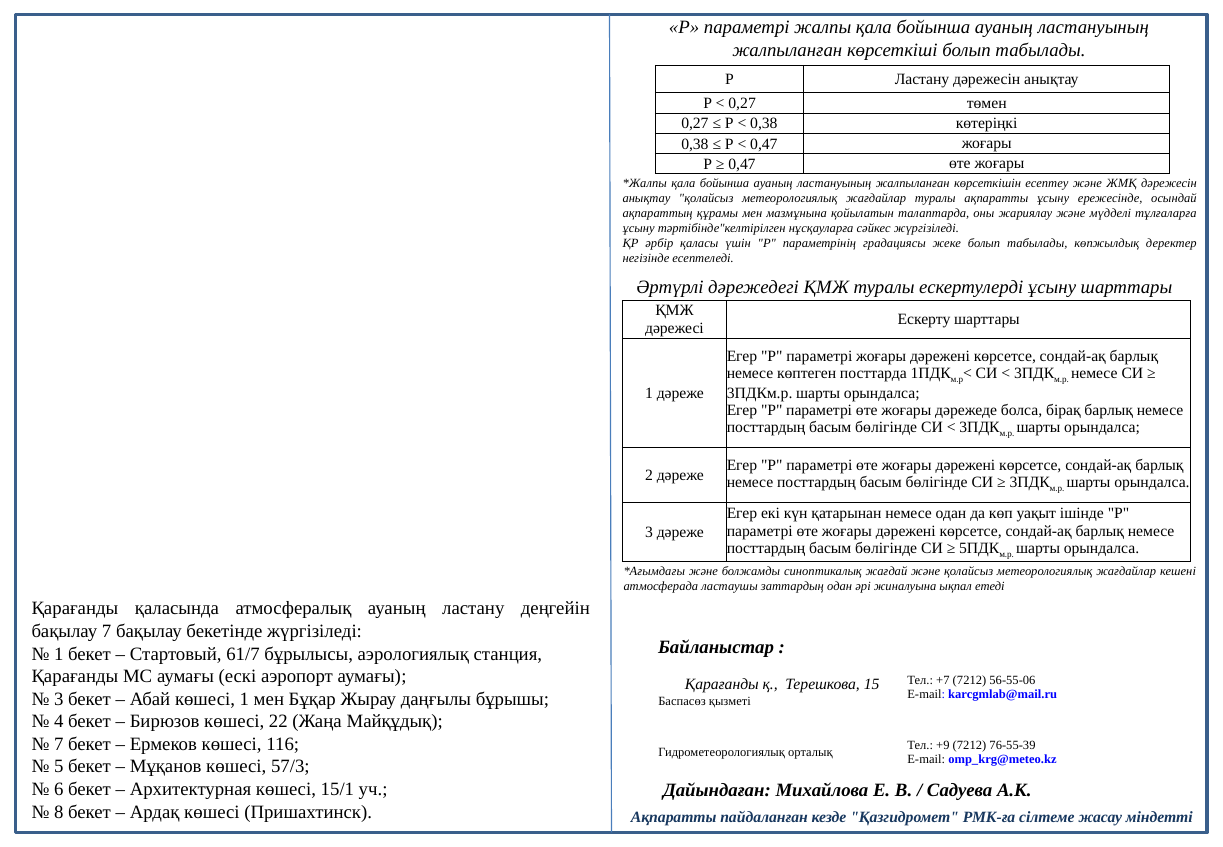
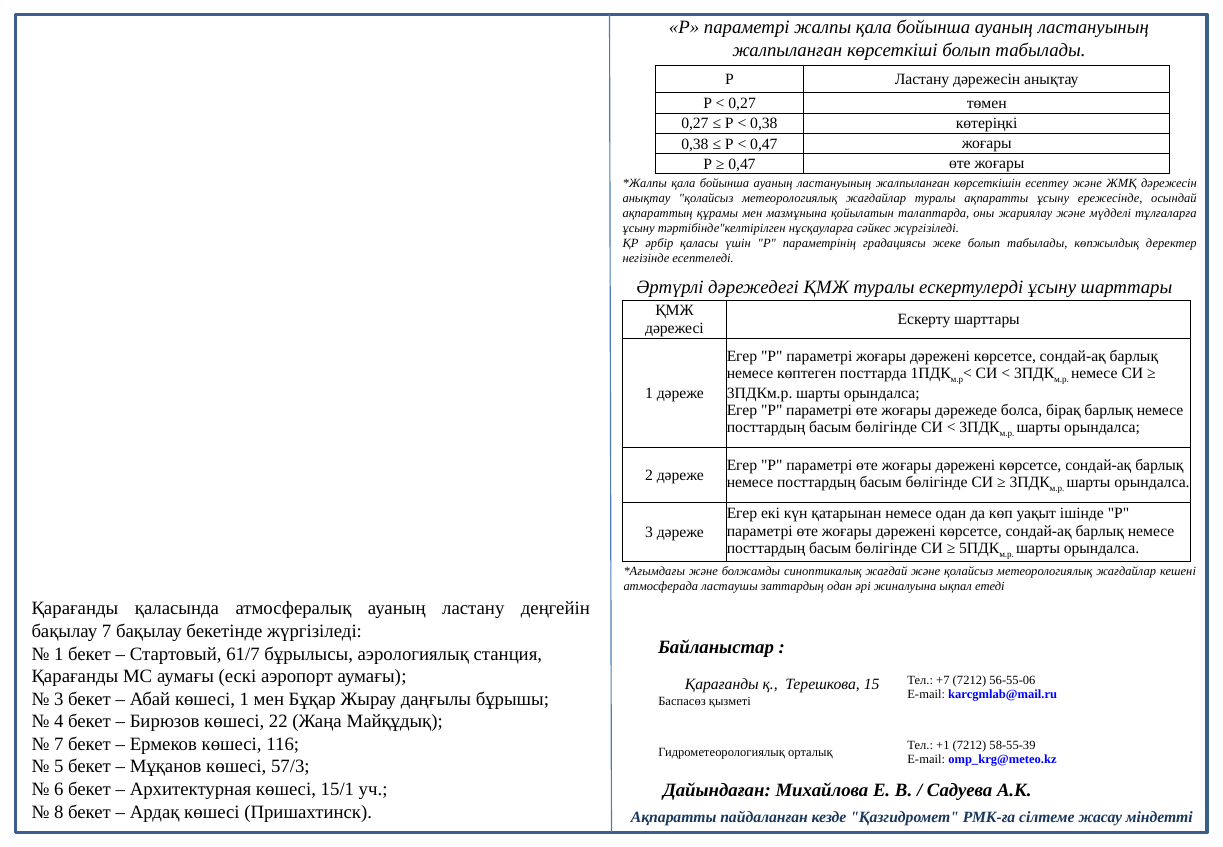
+9: +9 -> +1
76-55-39: 76-55-39 -> 58-55-39
